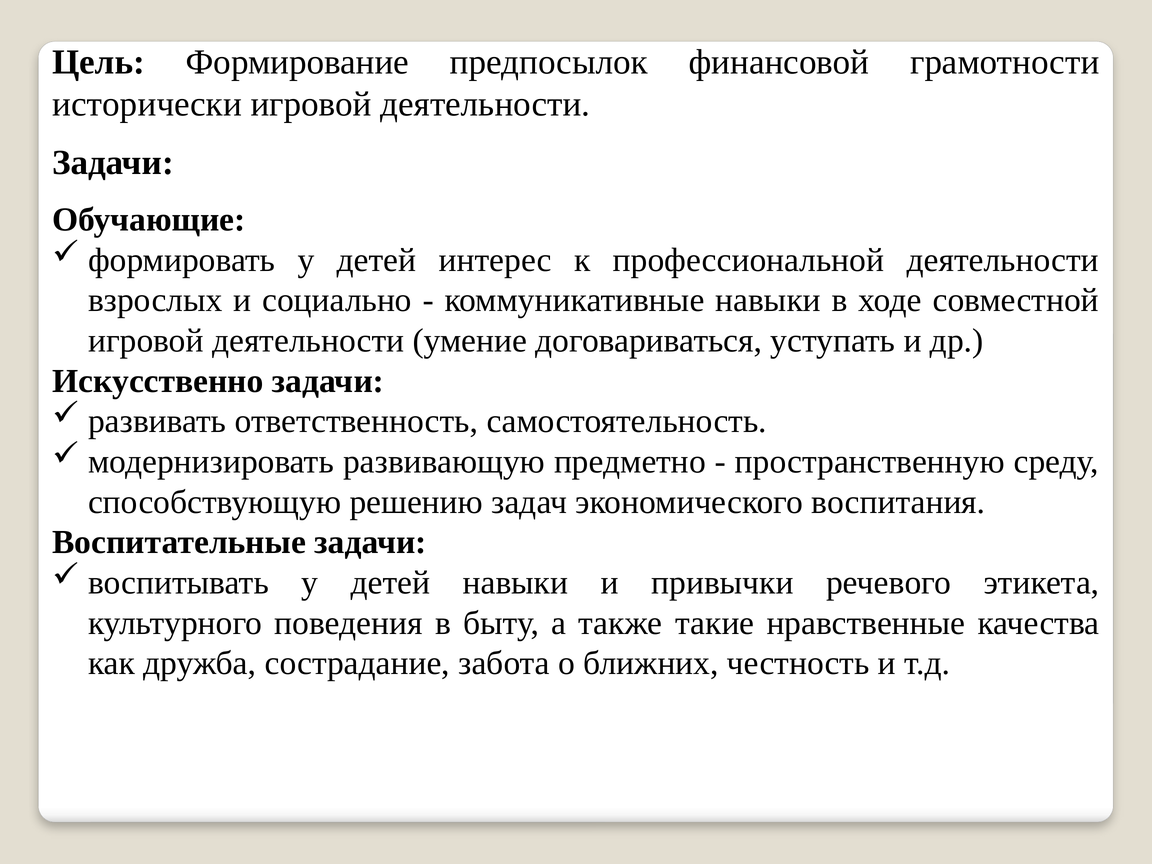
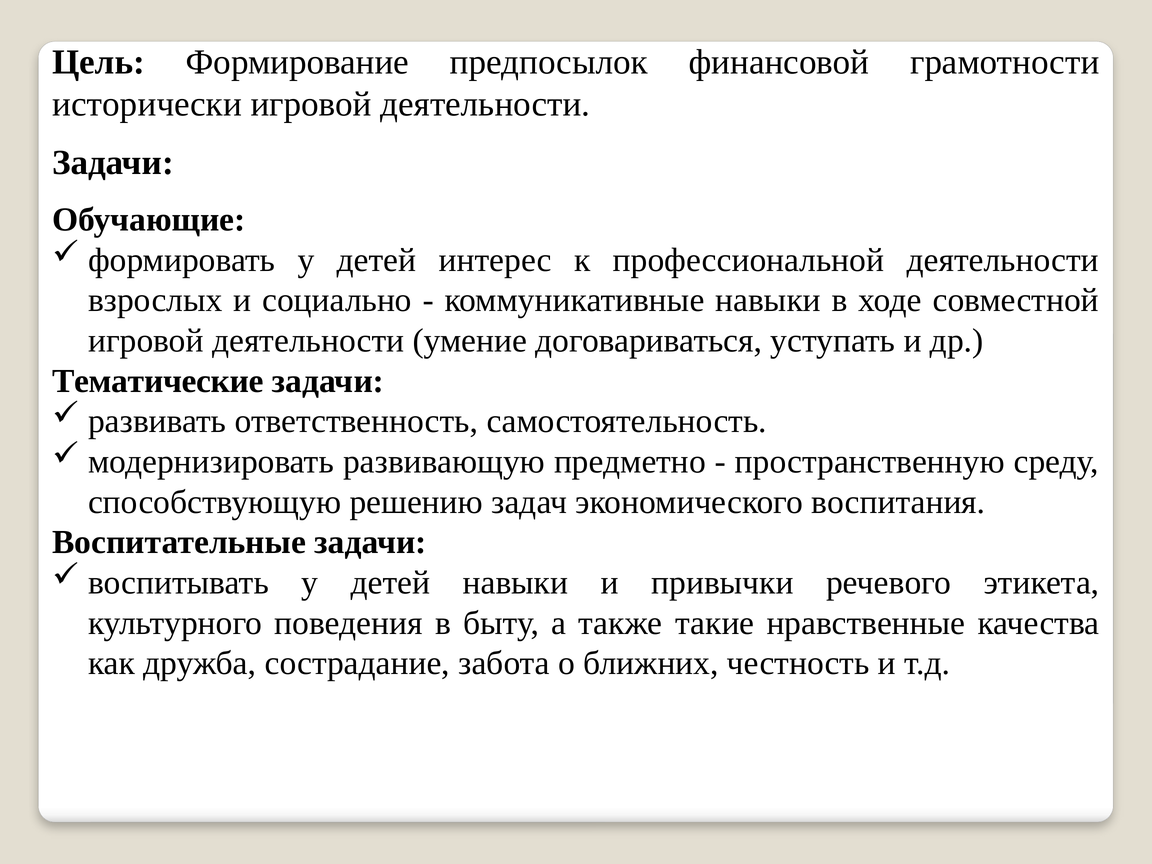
Искусственно: Искусственно -> Тематические
